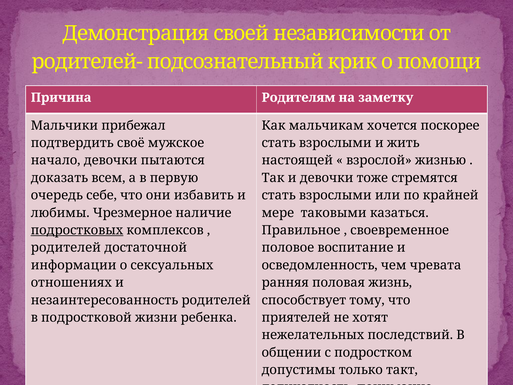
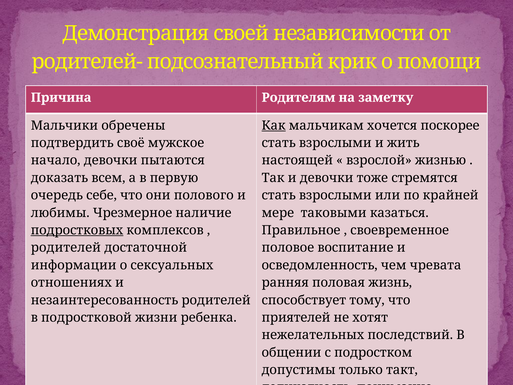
прибежал: прибежал -> обречены
Как at (274, 125) underline: none -> present
избавить: избавить -> полового
